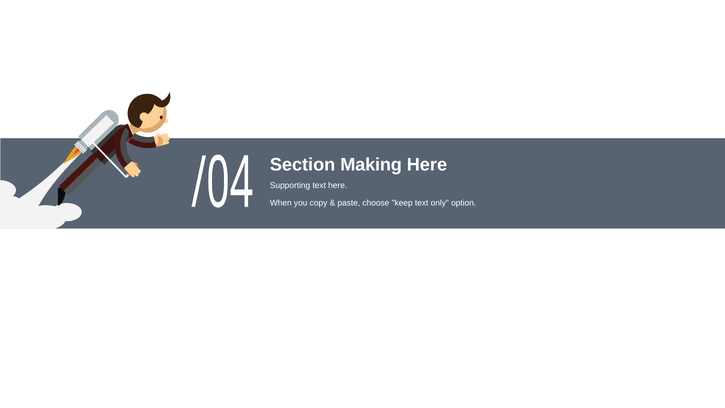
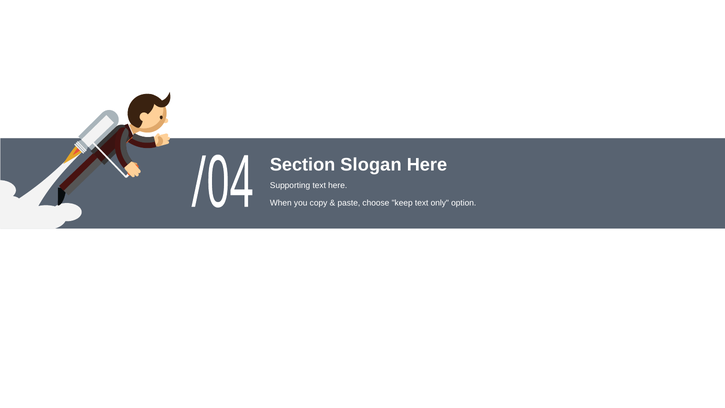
Making: Making -> Slogan
